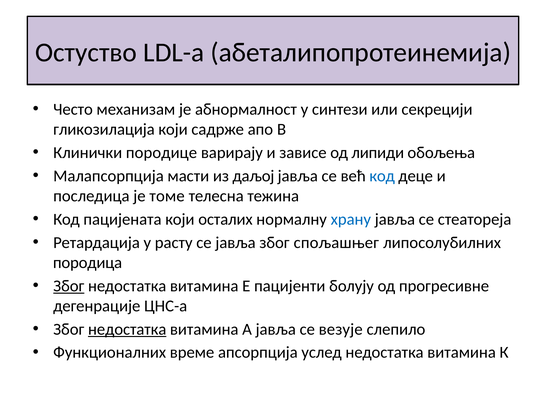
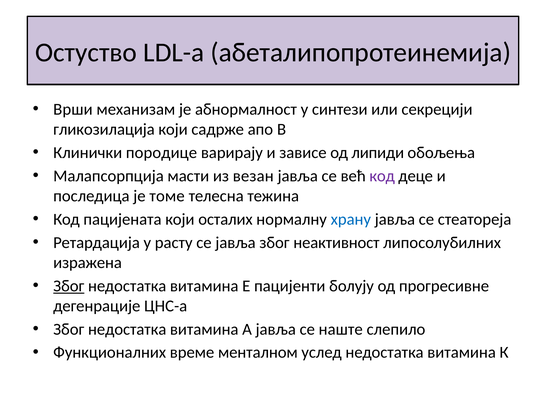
Често: Често -> Врши
даљој: даљој -> везан
код at (382, 176) colour: blue -> purple
спољашњег: спољашњег -> неактивност
породица: породица -> изражена
недостатка at (127, 330) underline: present -> none
везује: везује -> наште
апсорпција: апсорпција -> менталном
